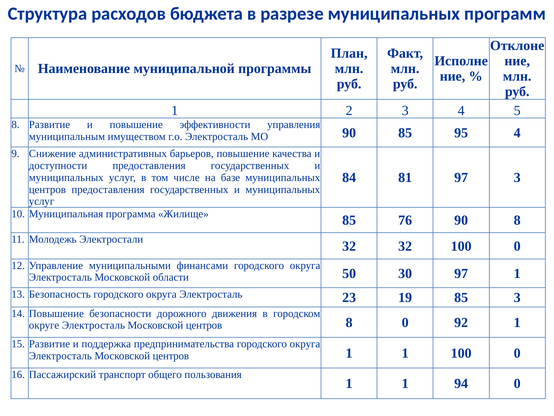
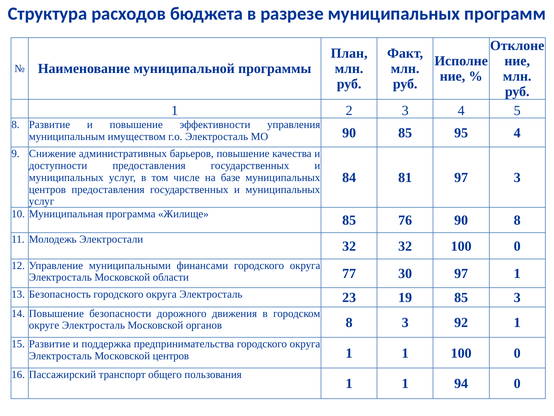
50: 50 -> 77
округе Электросталь Московской центров: центров -> органов
8 0: 0 -> 3
